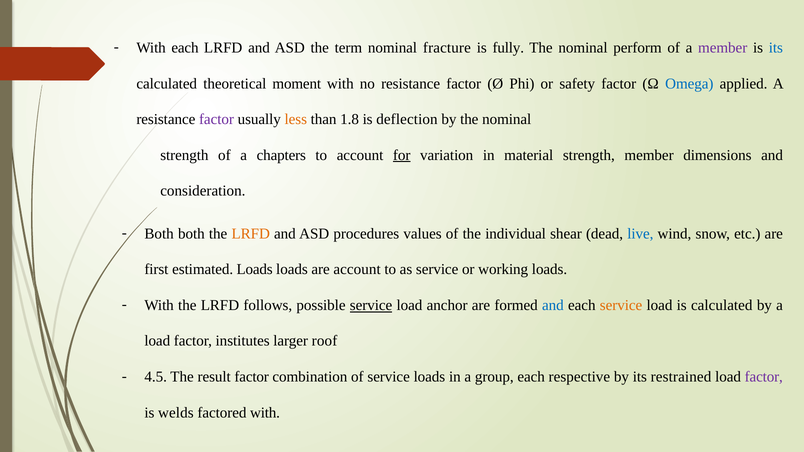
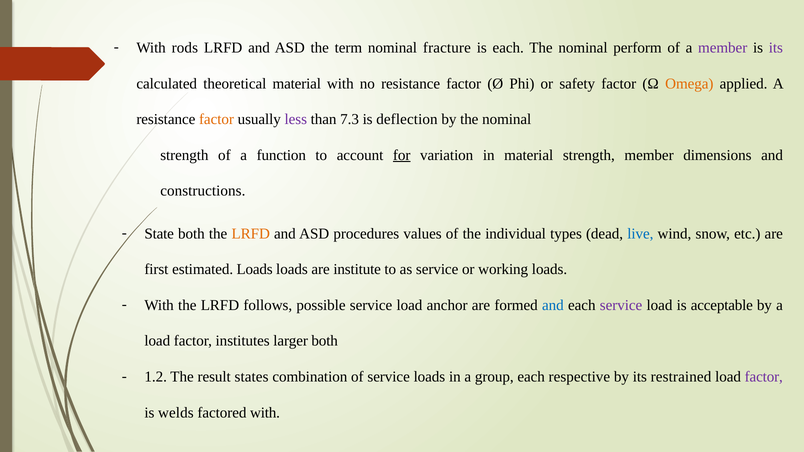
With each: each -> rods
is fully: fully -> each
its at (776, 48) colour: blue -> purple
theoretical moment: moment -> material
Omega colour: blue -> orange
factor at (216, 119) colour: purple -> orange
less colour: orange -> purple
1.8: 1.8 -> 7.3
chapters: chapters -> function
consideration: consideration -> constructions
Both at (159, 234): Both -> State
shear: shear -> types
are account: account -> institute
service at (371, 306) underline: present -> none
service at (621, 306) colour: orange -> purple
is calculated: calculated -> acceptable
larger roof: roof -> both
4.5: 4.5 -> 1.2
result factor: factor -> states
